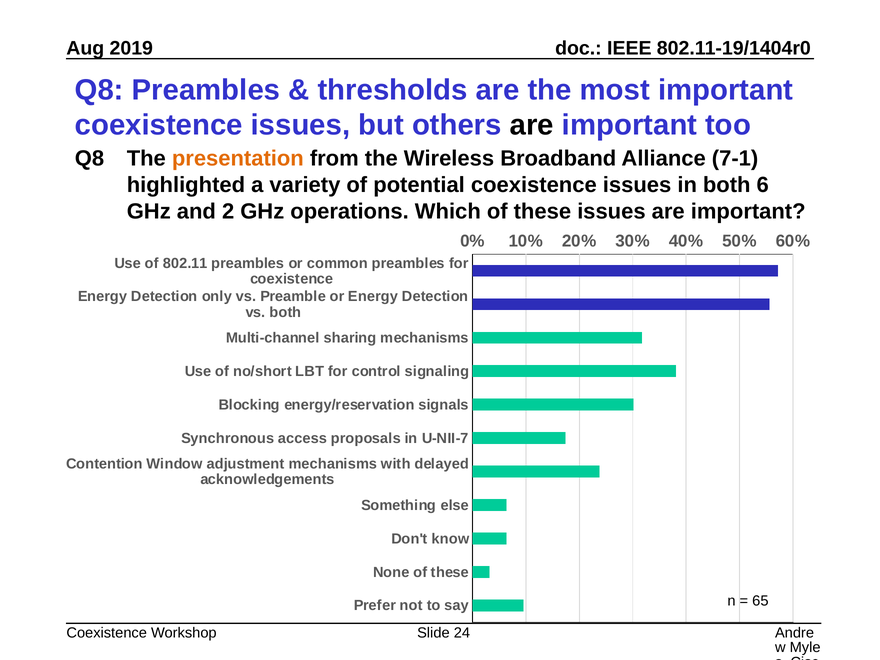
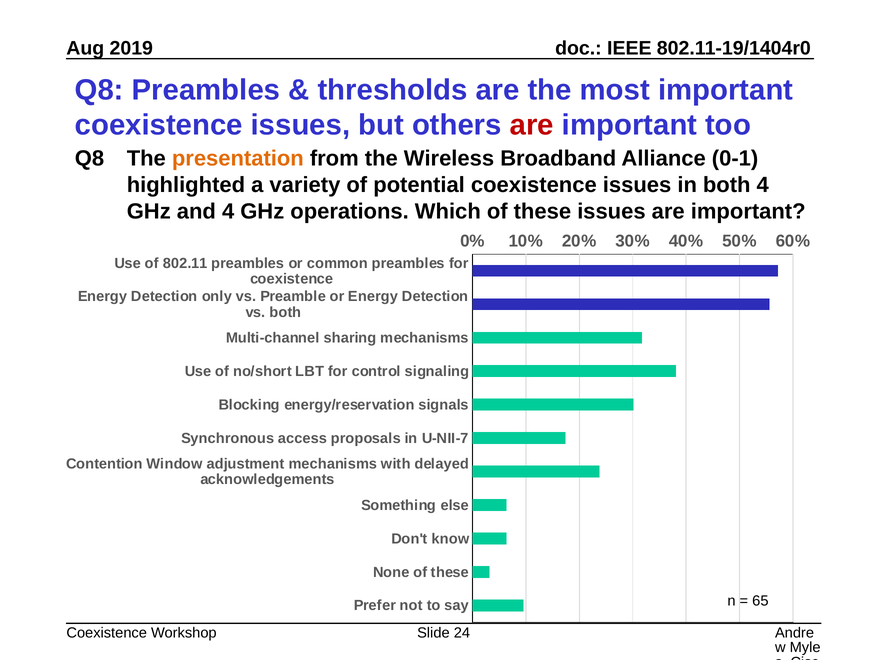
are at (532, 125) colour: black -> red
7-1: 7-1 -> 0-1
both 6: 6 -> 4
and 2: 2 -> 4
